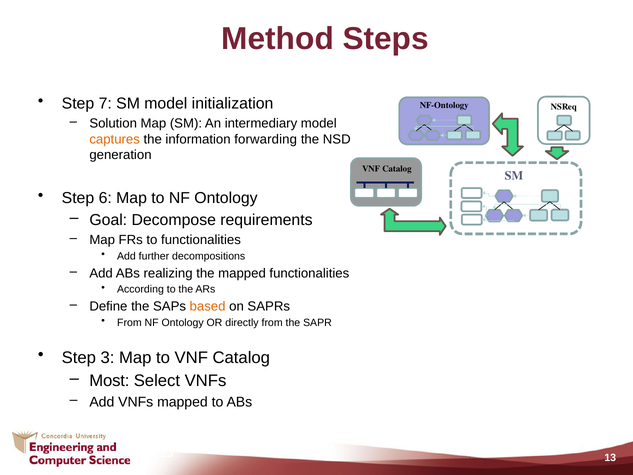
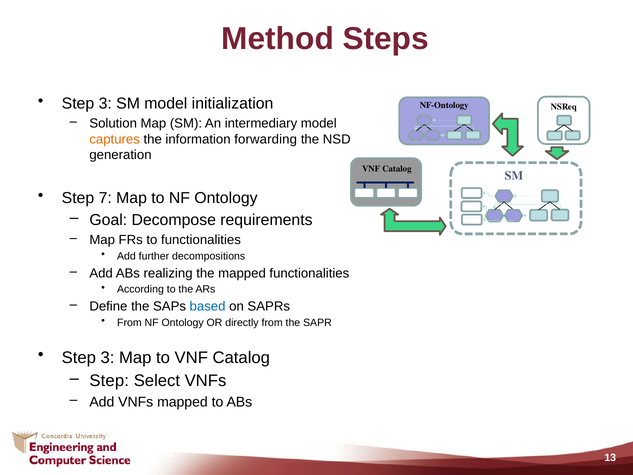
7 at (105, 103): 7 -> 3
6: 6 -> 7
based colour: orange -> blue
Most at (109, 381): Most -> Step
